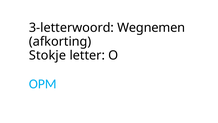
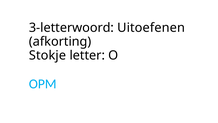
Wegnemen: Wegnemen -> Uitoefenen
